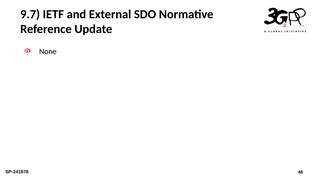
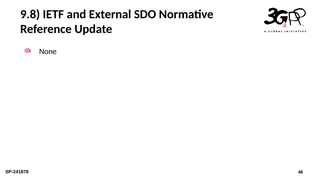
9.7: 9.7 -> 9.8
